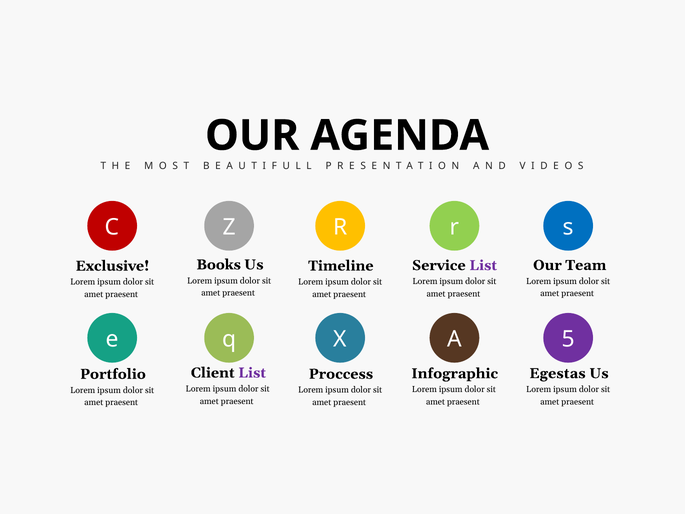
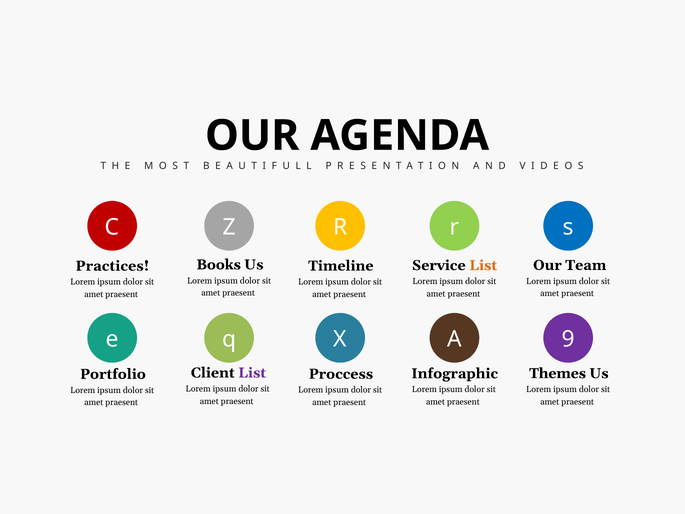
List at (483, 265) colour: purple -> orange
Exclusive: Exclusive -> Practices
5: 5 -> 9
Egestas: Egestas -> Themes
